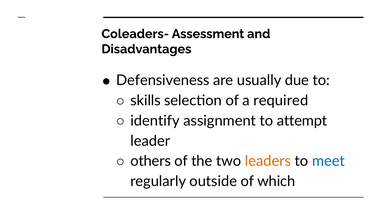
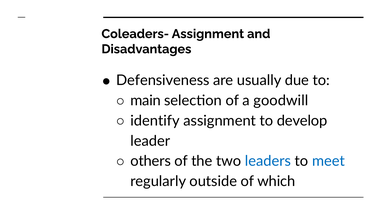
Coleaders- Assessment: Assessment -> Assignment
skills: skills -> main
required: required -> goodwill
attempt: attempt -> develop
leaders colour: orange -> blue
